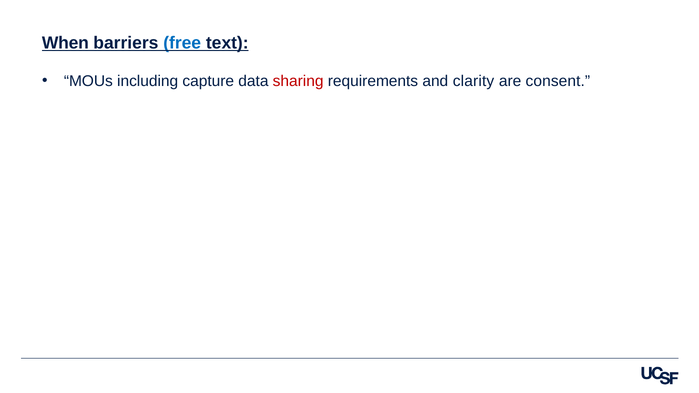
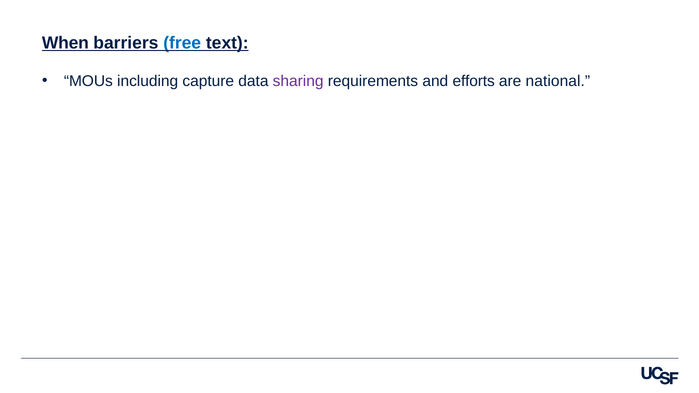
sharing colour: red -> purple
clarity: clarity -> efforts
consent: consent -> national
